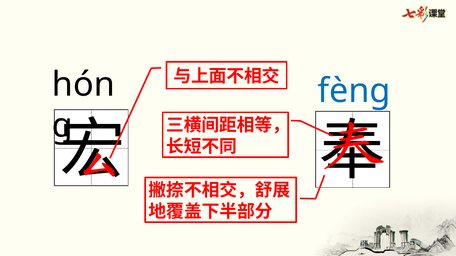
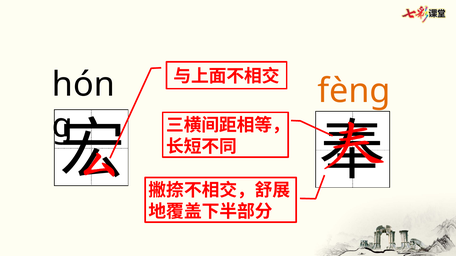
fènɡ colour: blue -> orange
